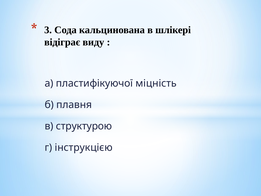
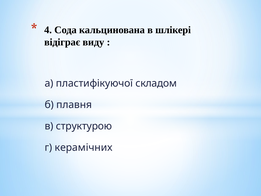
3: 3 -> 4
міцність: міцність -> складом
інструкцією: інструкцією -> керамічних
